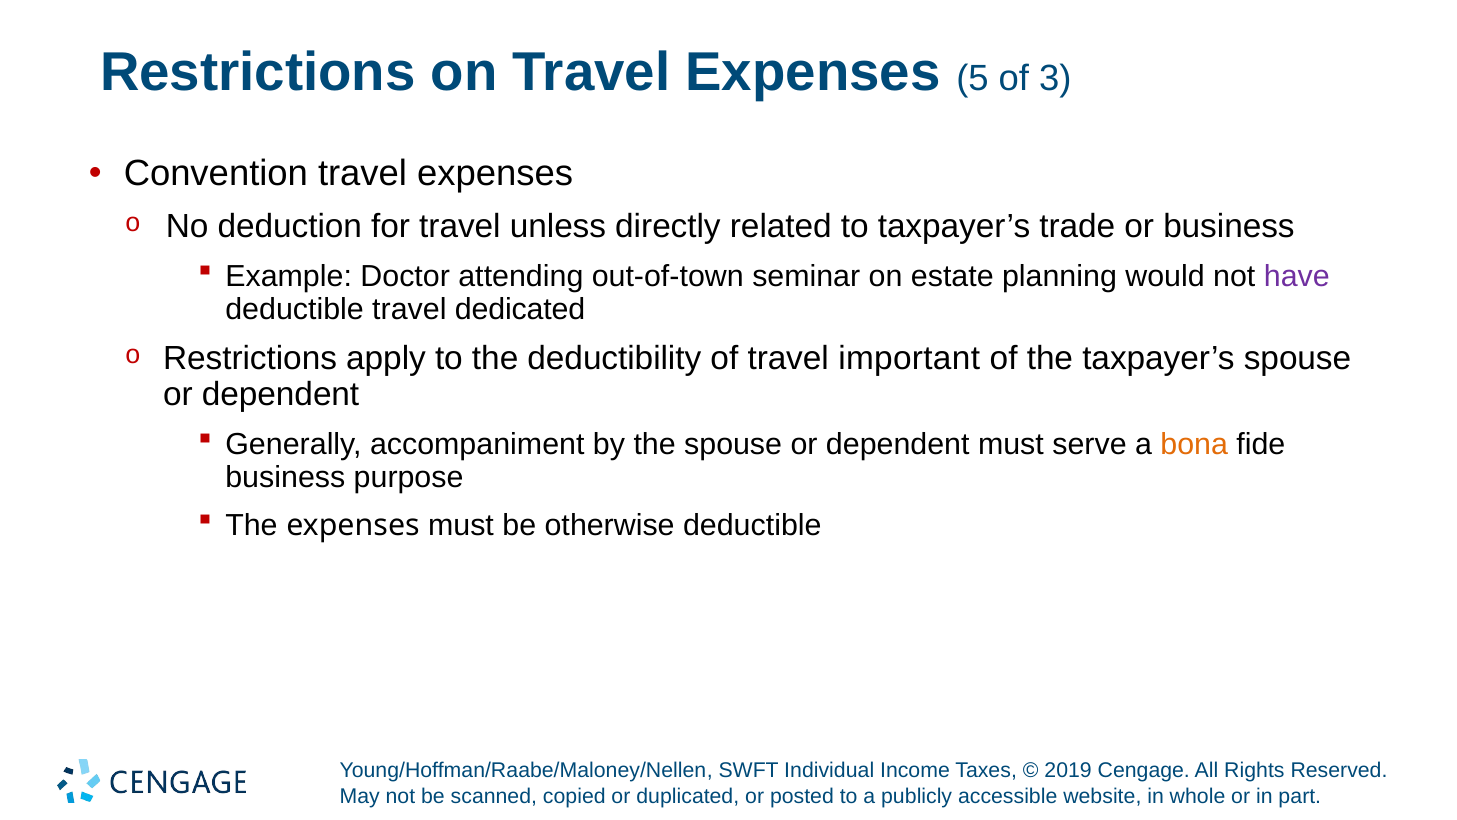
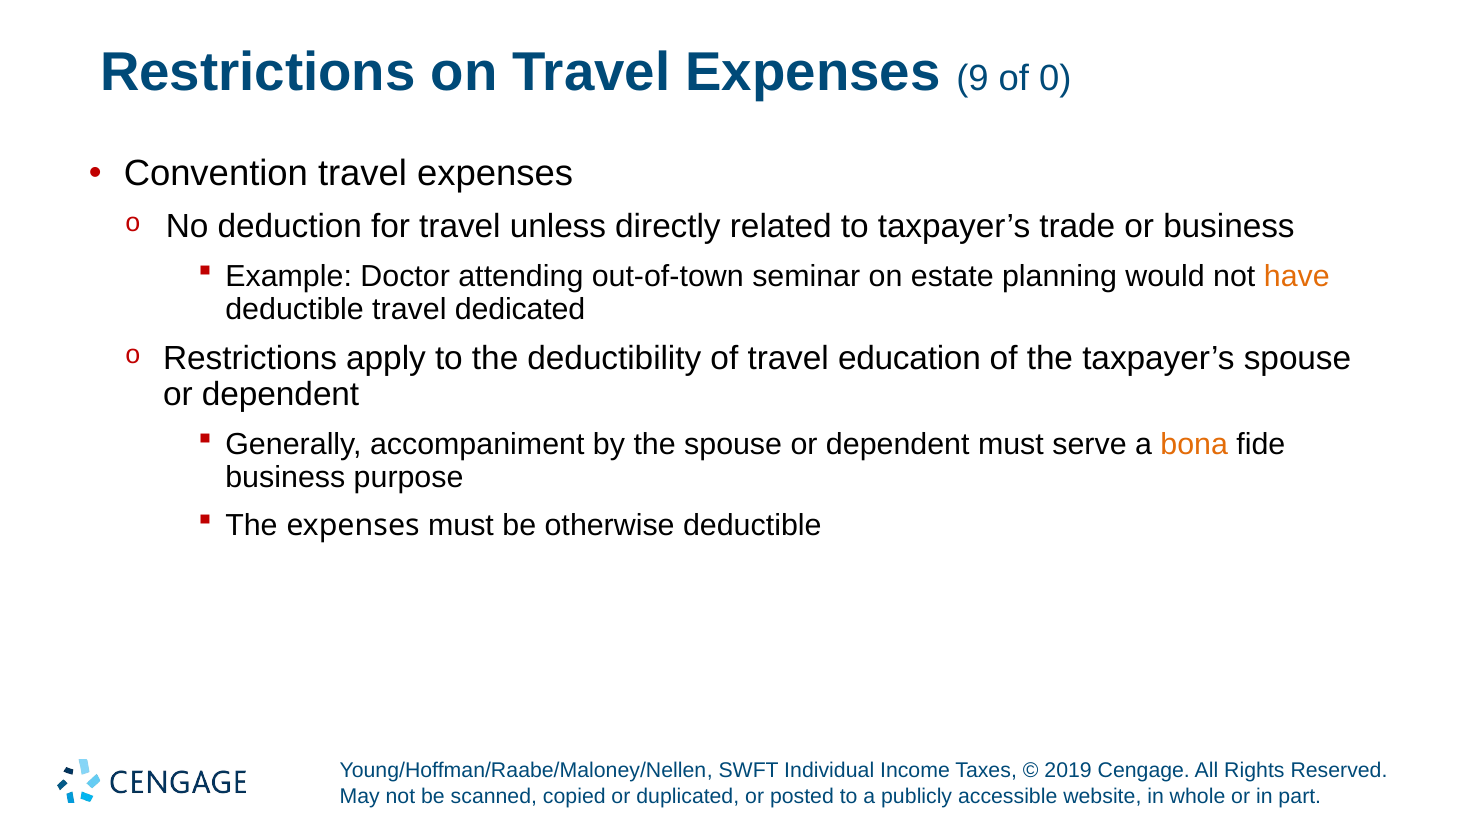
5: 5 -> 9
3: 3 -> 0
have colour: purple -> orange
important: important -> education
